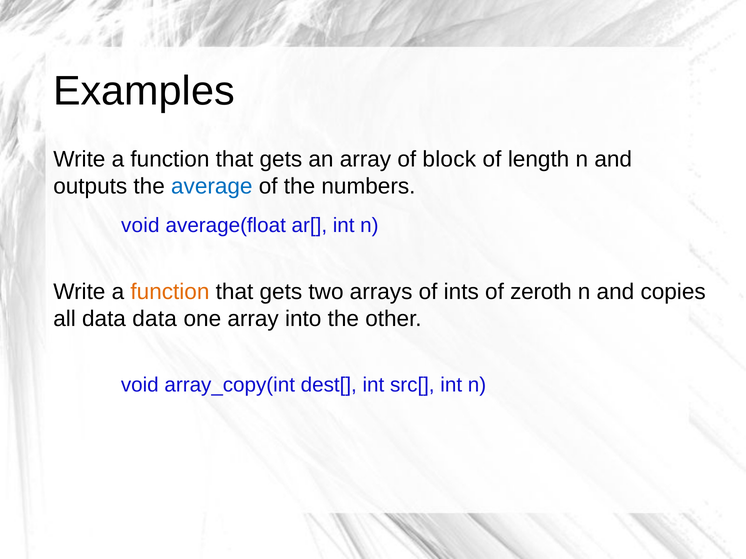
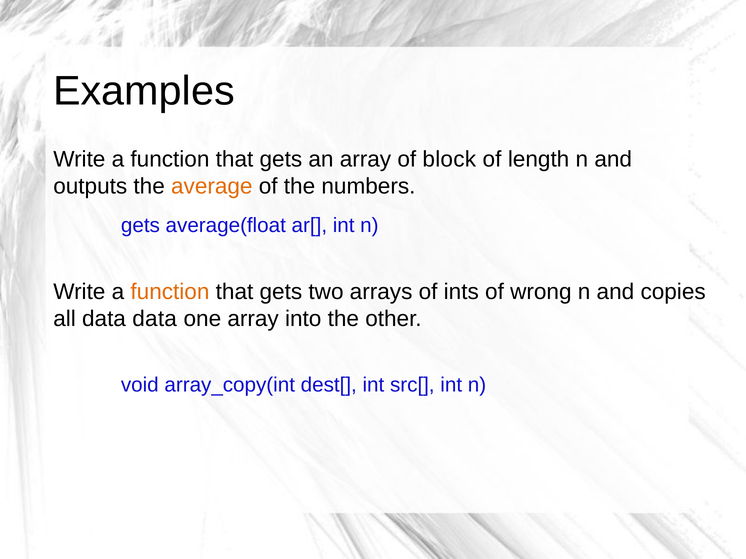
average colour: blue -> orange
void at (140, 226): void -> gets
zeroth: zeroth -> wrong
